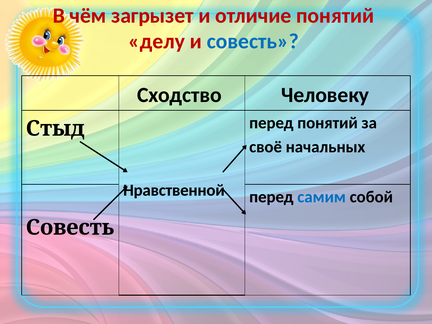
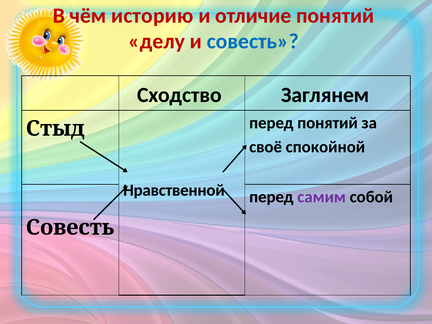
загрызет: загрызет -> историю
Человеку: Человеку -> Заглянем
начальных: начальных -> спокойной
самим colour: blue -> purple
